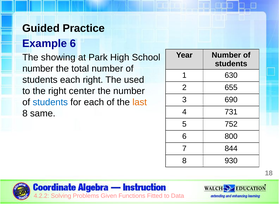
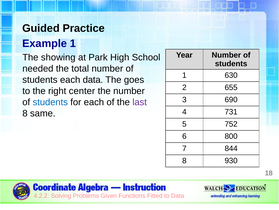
Example 6: 6 -> 1
number at (38, 68): number -> needed
each right: right -> data
used: used -> goes
last colour: orange -> purple
